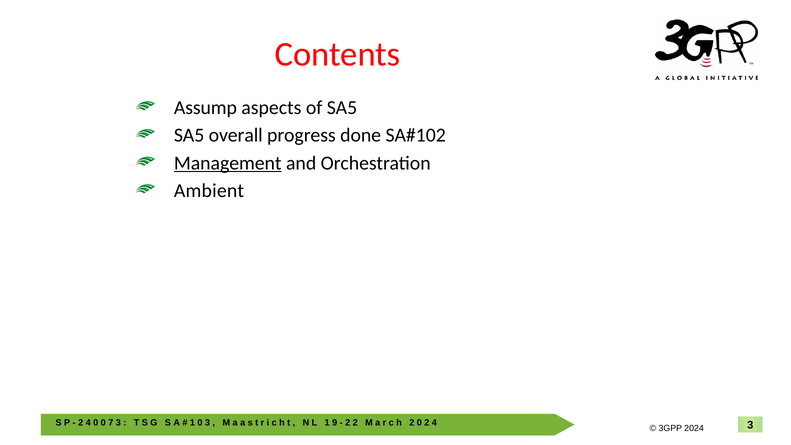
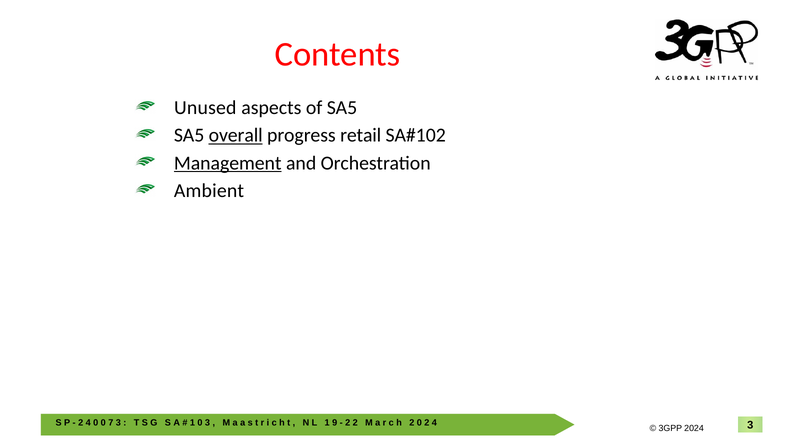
Assump: Assump -> Unused
overall underline: none -> present
done: done -> retail
